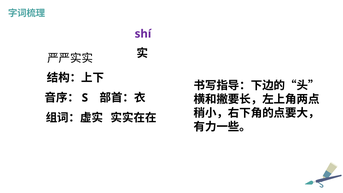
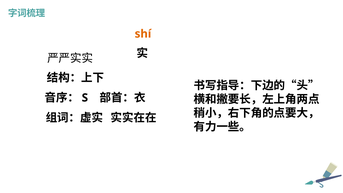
shí colour: purple -> orange
